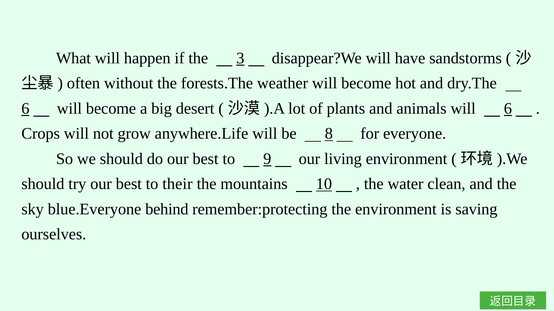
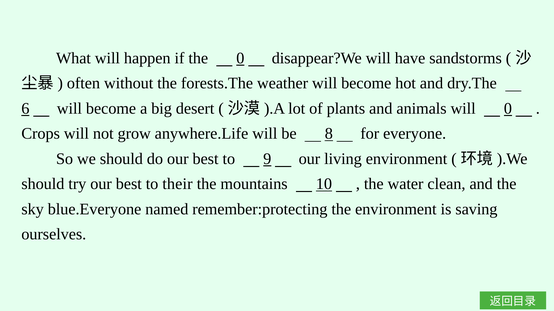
the 3: 3 -> 0
will 6: 6 -> 0
behind: behind -> named
